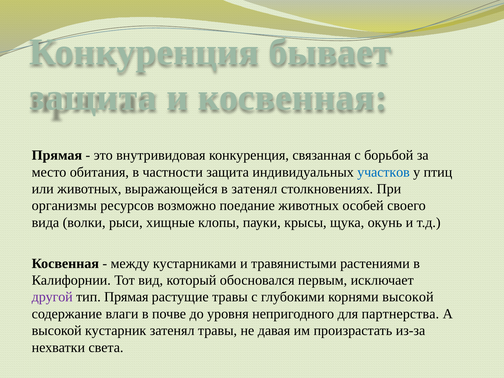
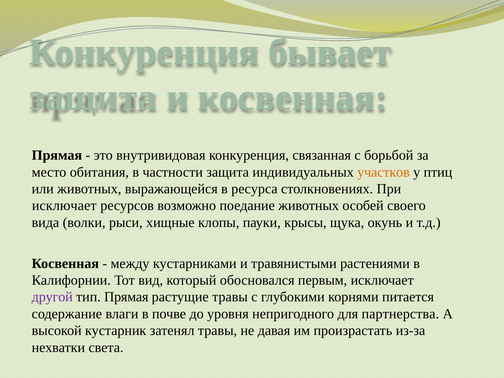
участков colour: blue -> orange
в затенял: затенял -> ресурса
организмы at (64, 206): организмы -> исключает
корнями высокой: высокой -> питается
